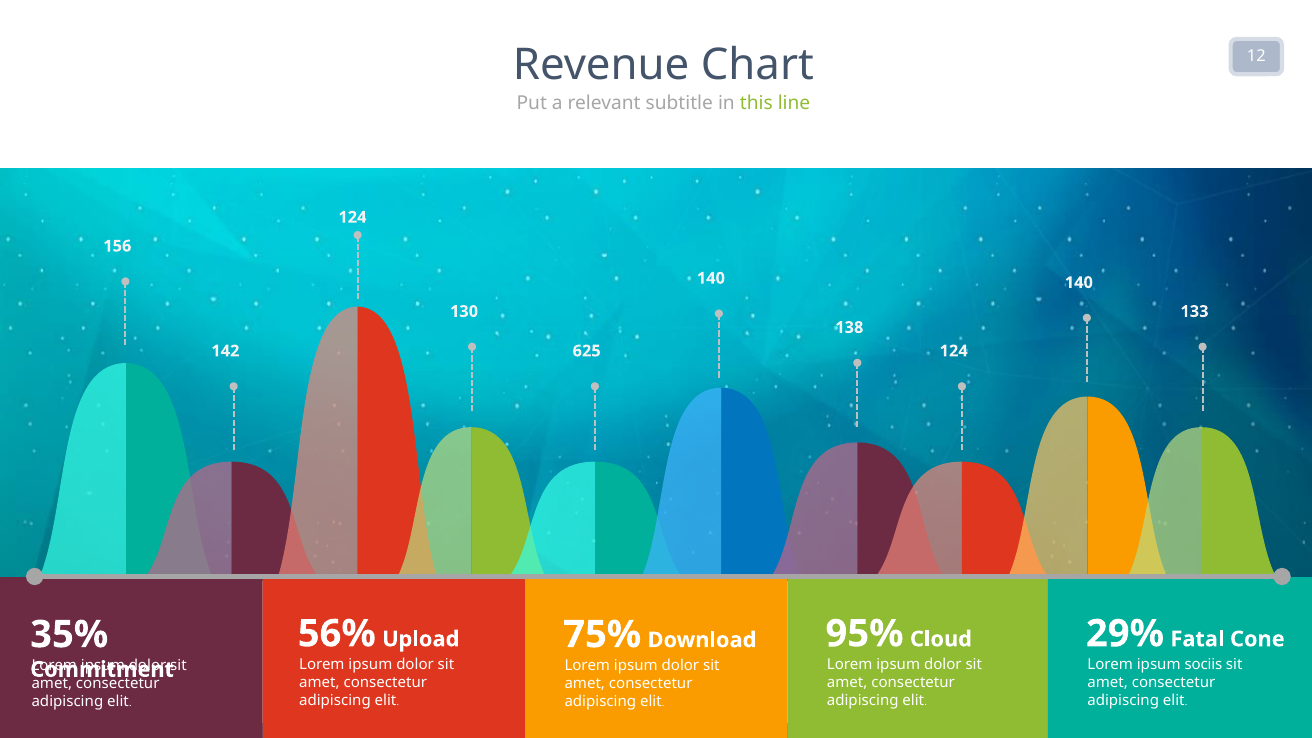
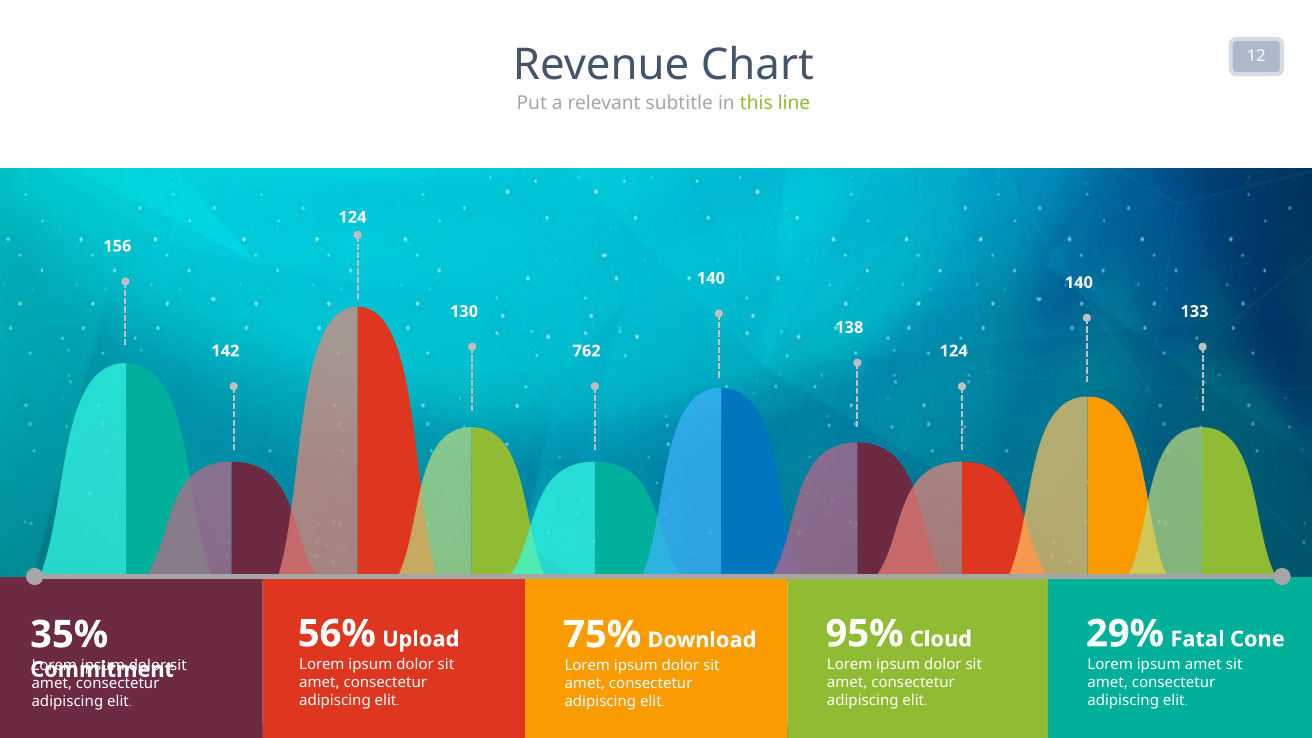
625: 625 -> 762
ipsum sociis: sociis -> amet
